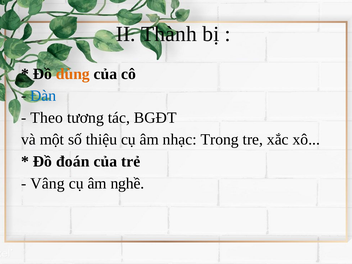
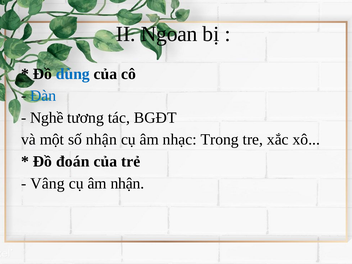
Thành: Thành -> Ngoan
dùng colour: orange -> blue
Theo: Theo -> Nghề
số thiệu: thiệu -> nhận
âm nghề: nghề -> nhận
